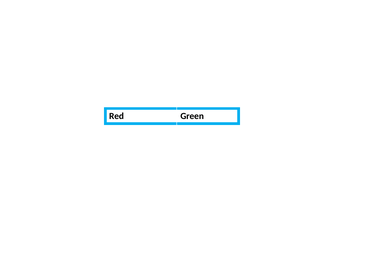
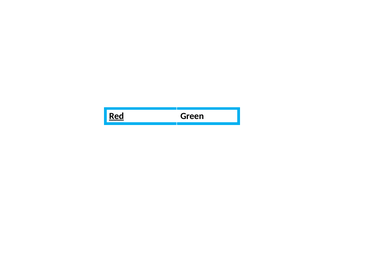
Red underline: none -> present
